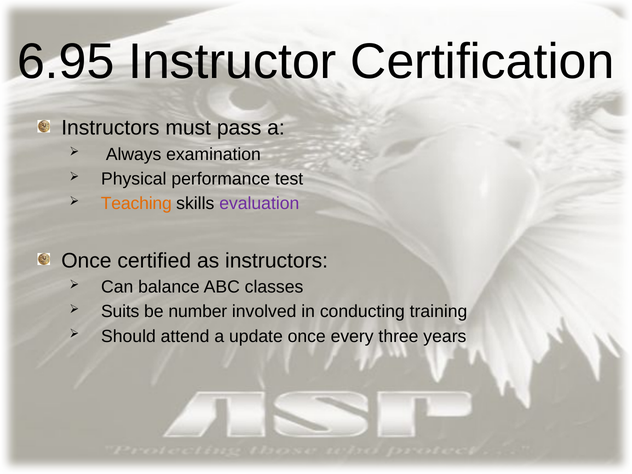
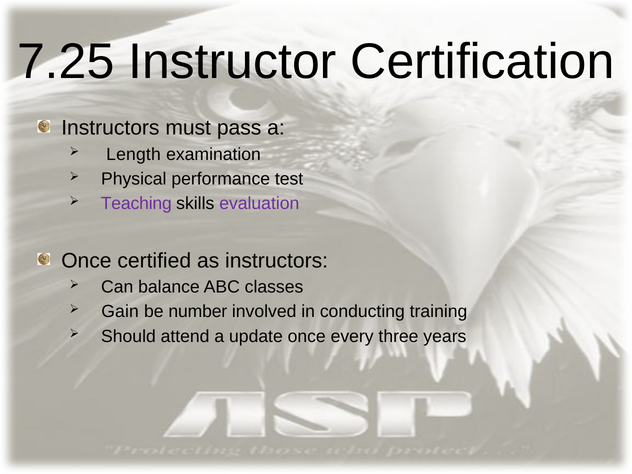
6.95: 6.95 -> 7.25
Always: Always -> Length
Teaching colour: orange -> purple
Suits: Suits -> Gain
